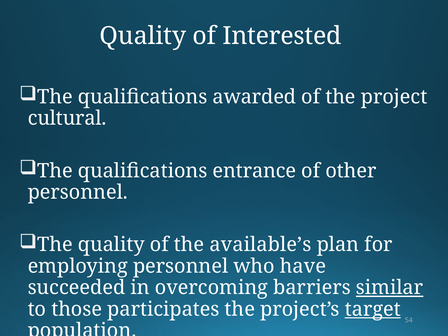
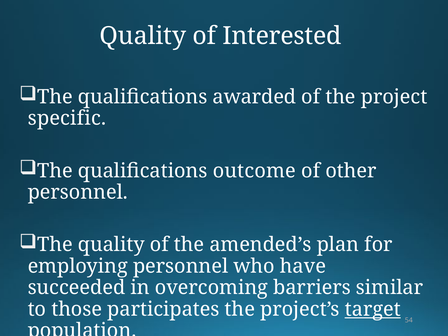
cultural: cultural -> specific
entrance: entrance -> outcome
available’s: available’s -> amended’s
similar underline: present -> none
